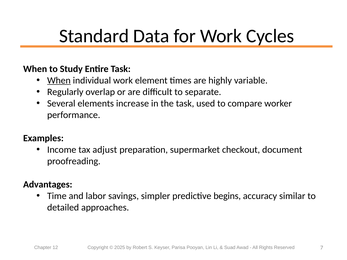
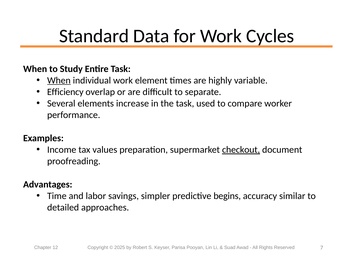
Regularly: Regularly -> Efficiency
adjust: adjust -> values
checkout underline: none -> present
